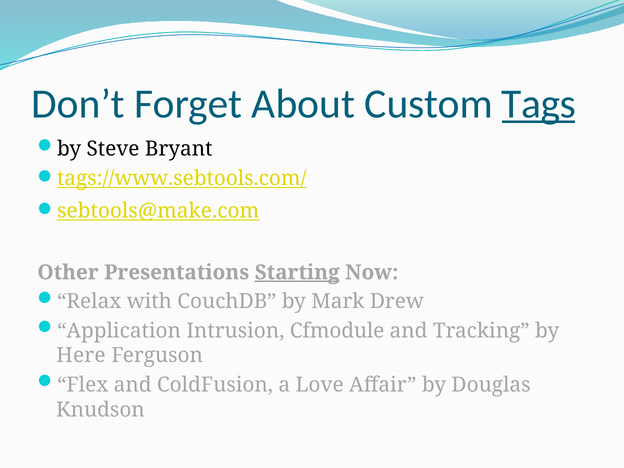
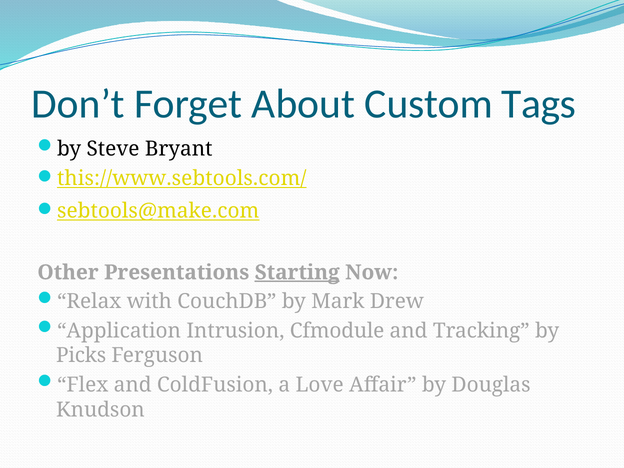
Tags underline: present -> none
tags://www.sebtools.com/: tags://www.sebtools.com/ -> this://www.sebtools.com/
Here: Here -> Picks
